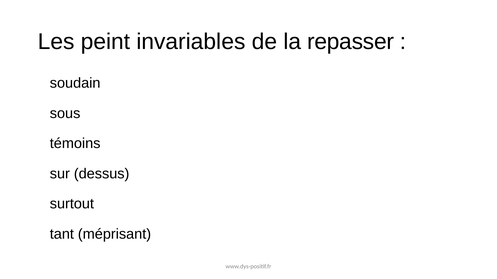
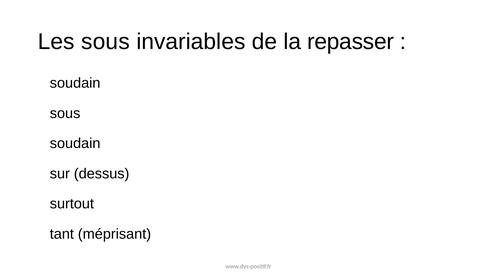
Les peint: peint -> sous
témoins at (75, 144): témoins -> soudain
